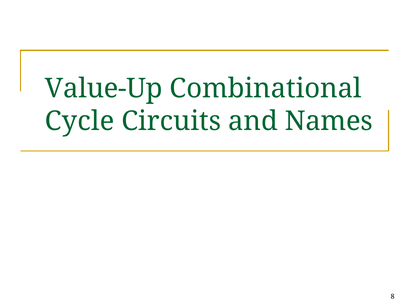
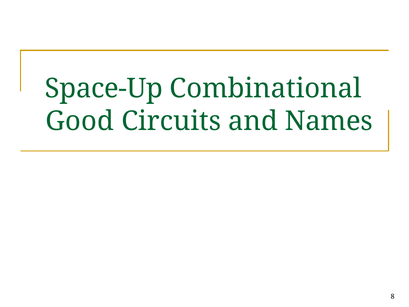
Value-Up: Value-Up -> Space-Up
Cycle: Cycle -> Good
